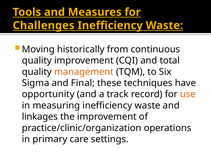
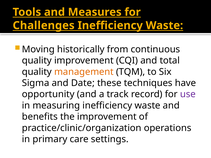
Final: Final -> Date
use colour: orange -> purple
linkages: linkages -> benefits
